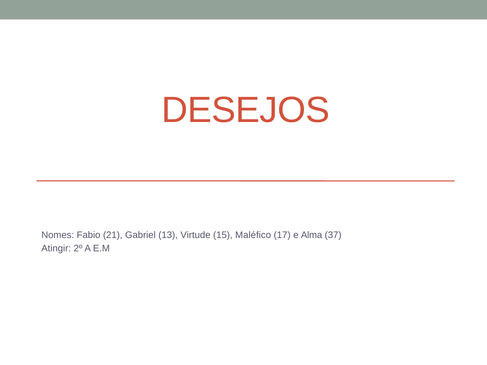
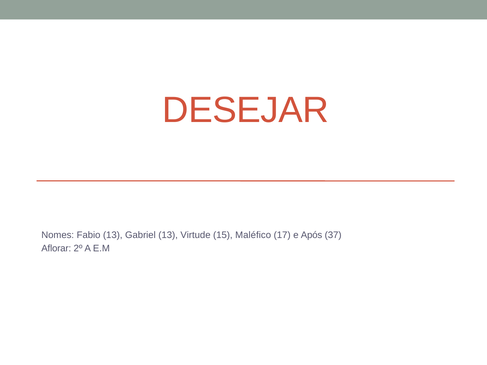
DESEJOS: DESEJOS -> DESEJAR
Fabio 21: 21 -> 13
Alma: Alma -> Após
Atingir: Atingir -> Aflorar
